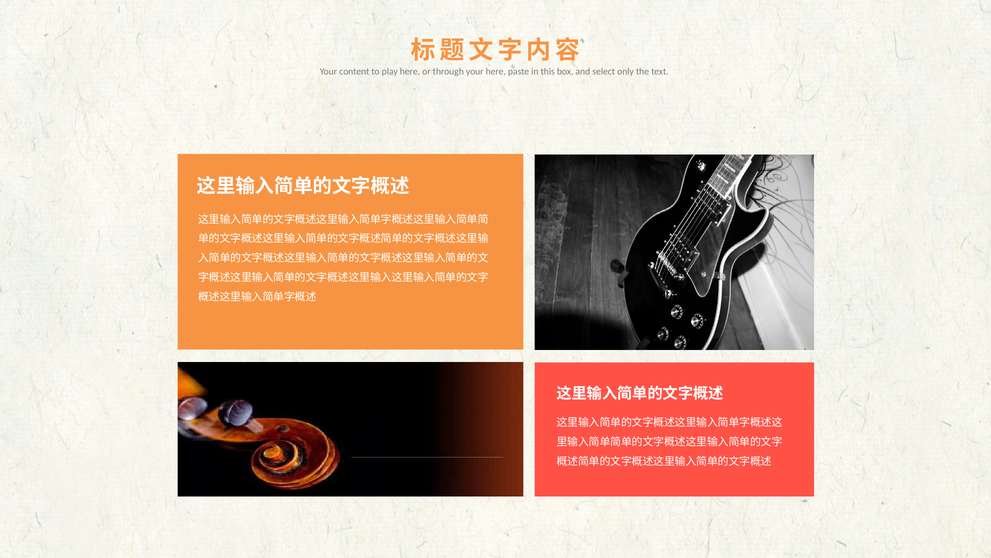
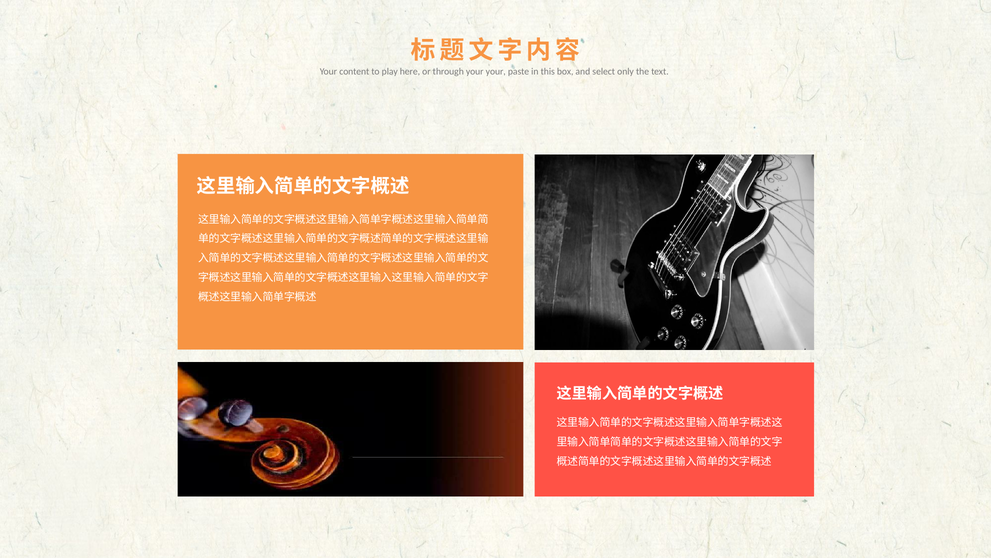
your here: here -> your
